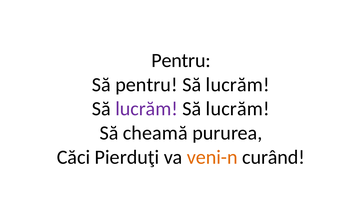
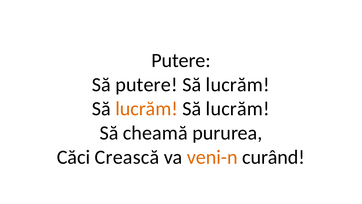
Pentru at (181, 60): Pentru -> Putere
Să pentru: pentru -> putere
lucrăm at (147, 109) colour: purple -> orange
Pierduţi: Pierduţi -> Crească
